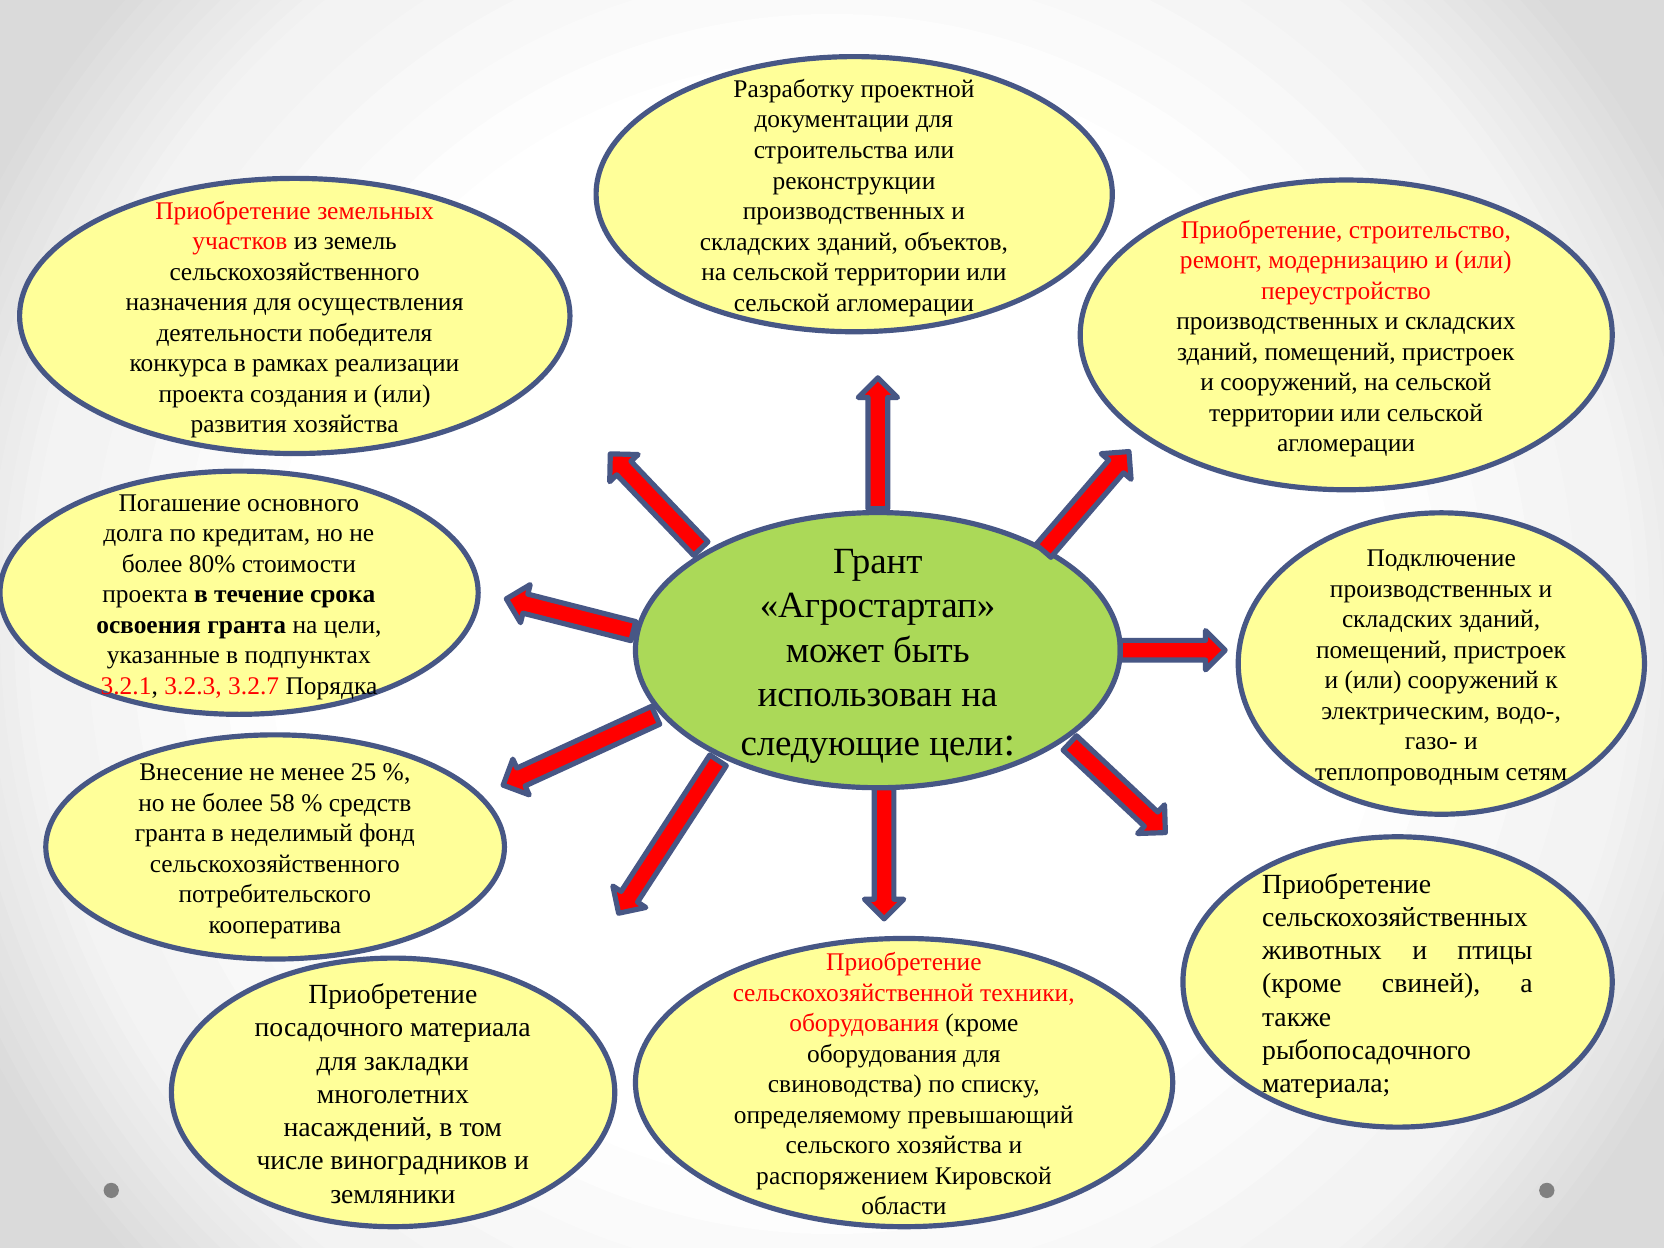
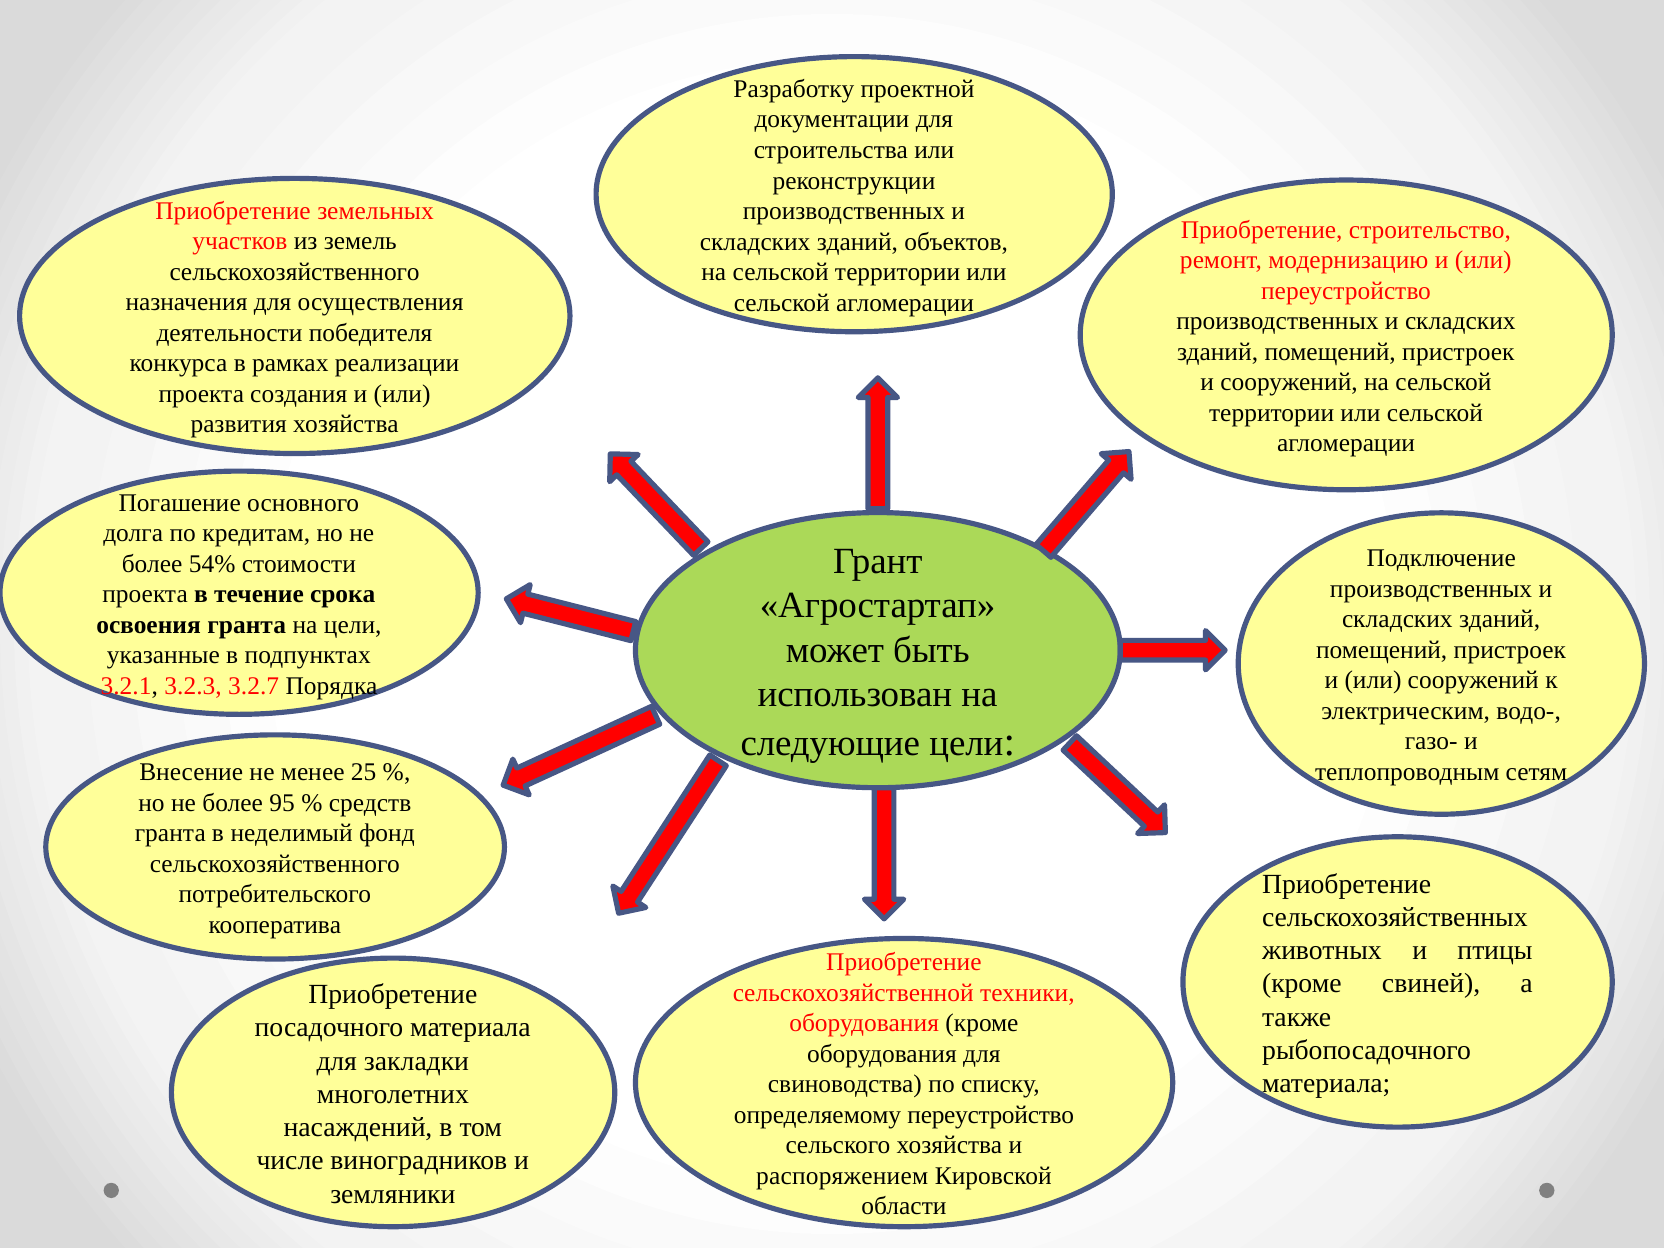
80%: 80% -> 54%
58: 58 -> 95
определяемому превышающий: превышающий -> переустройство
